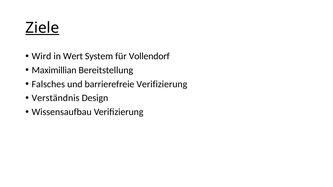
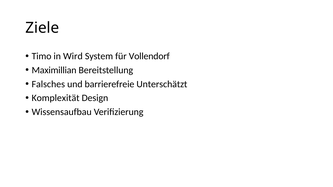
Ziele underline: present -> none
Wird: Wird -> Timo
Wert: Wert -> Wird
barrierefreie Verifizierung: Verifizierung -> Unterschätzt
Verständnis: Verständnis -> Komplexität
